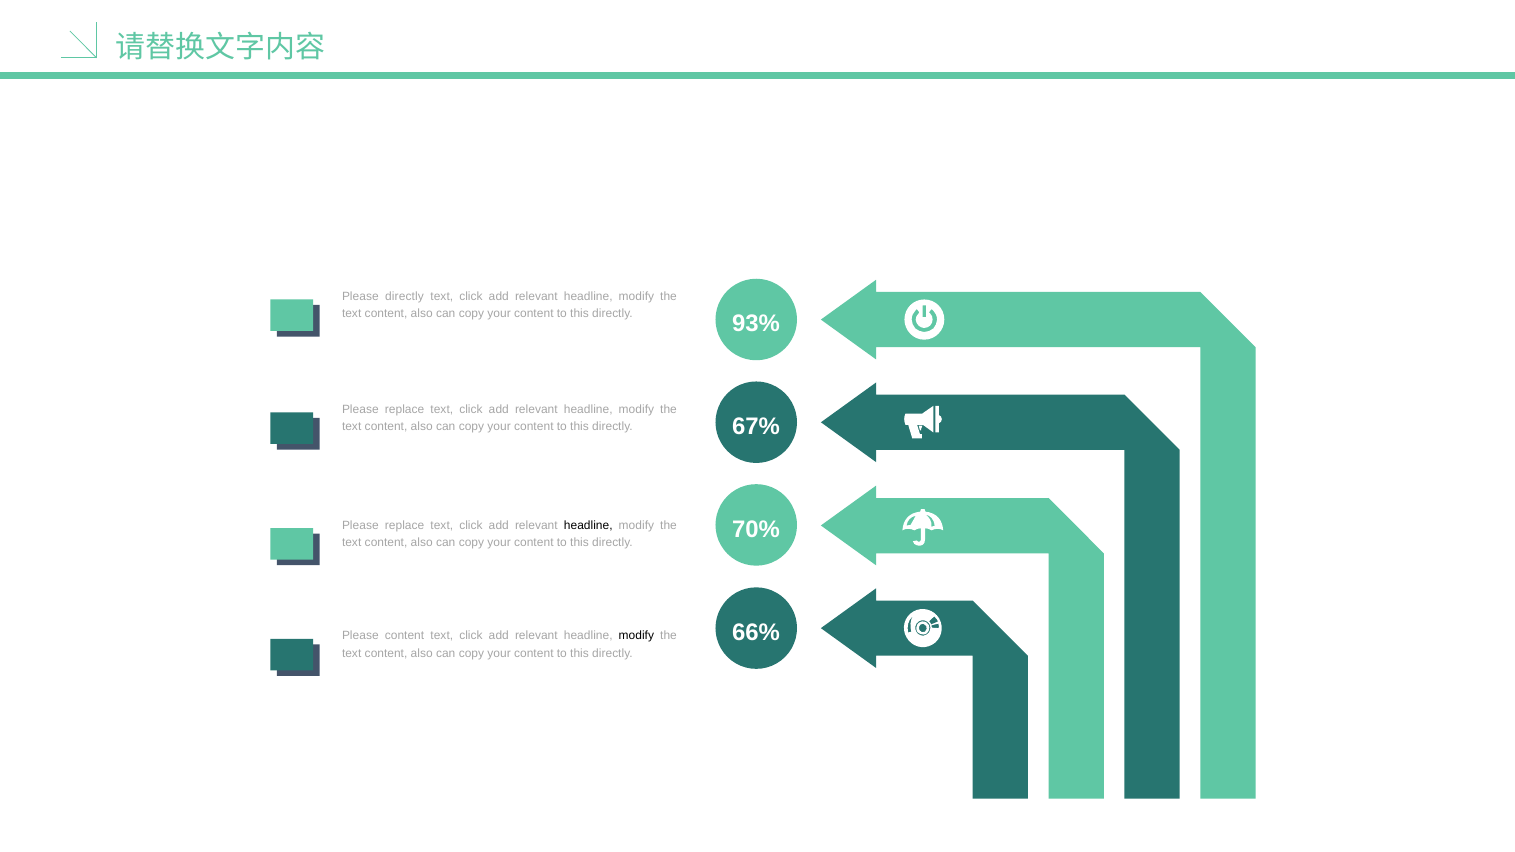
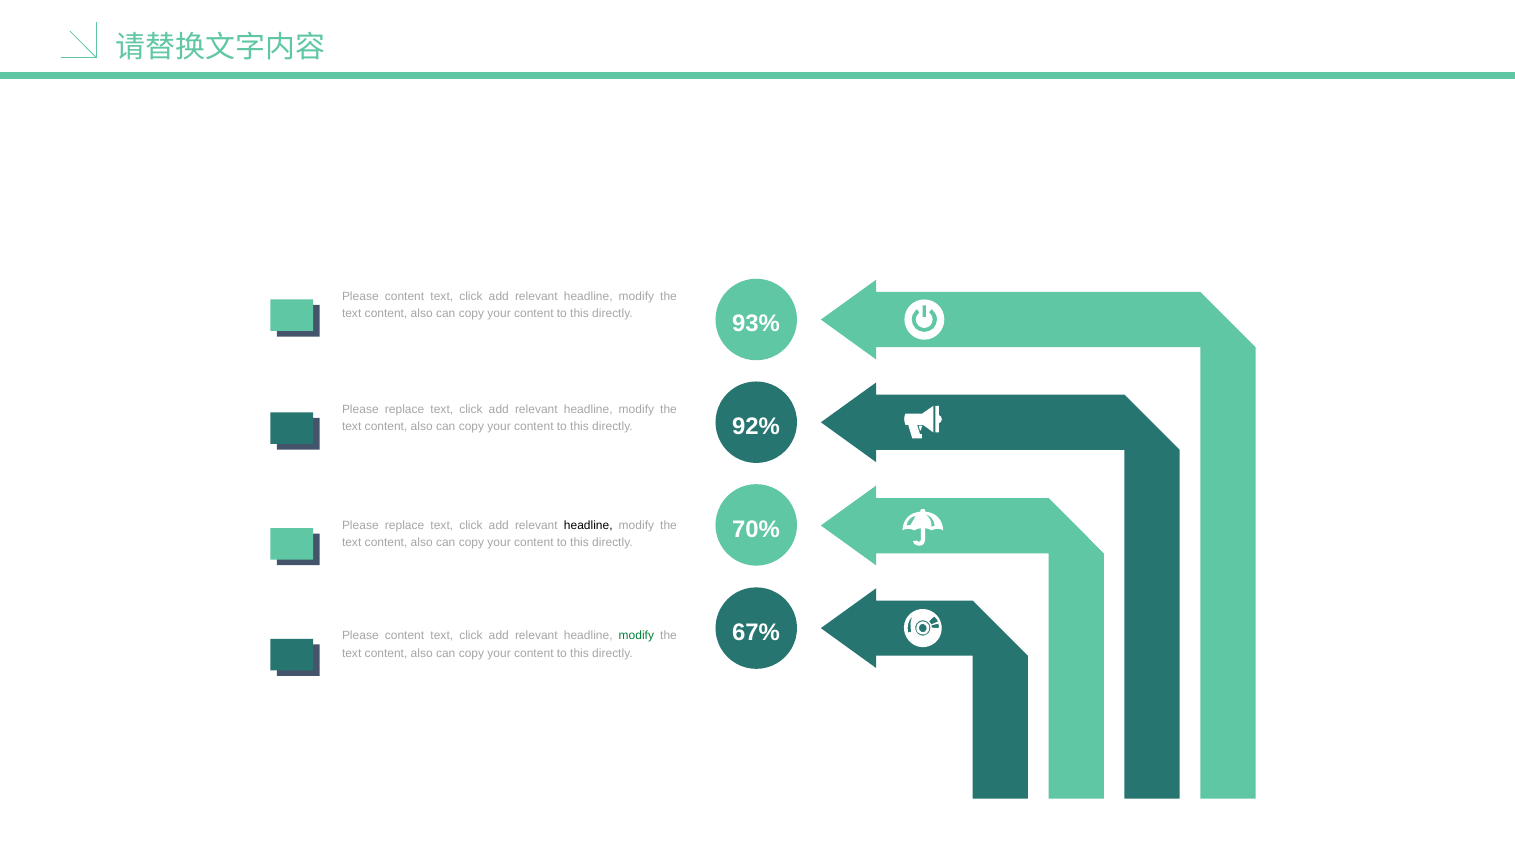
directly at (405, 297): directly -> content
67%: 67% -> 92%
66%: 66% -> 67%
modify at (636, 636) colour: black -> green
